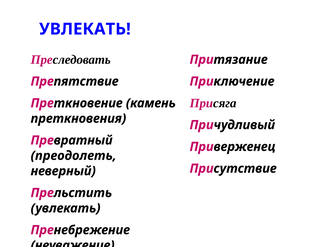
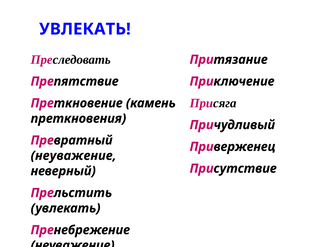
преодолеть at (74, 156): преодолеть -> неуважение
